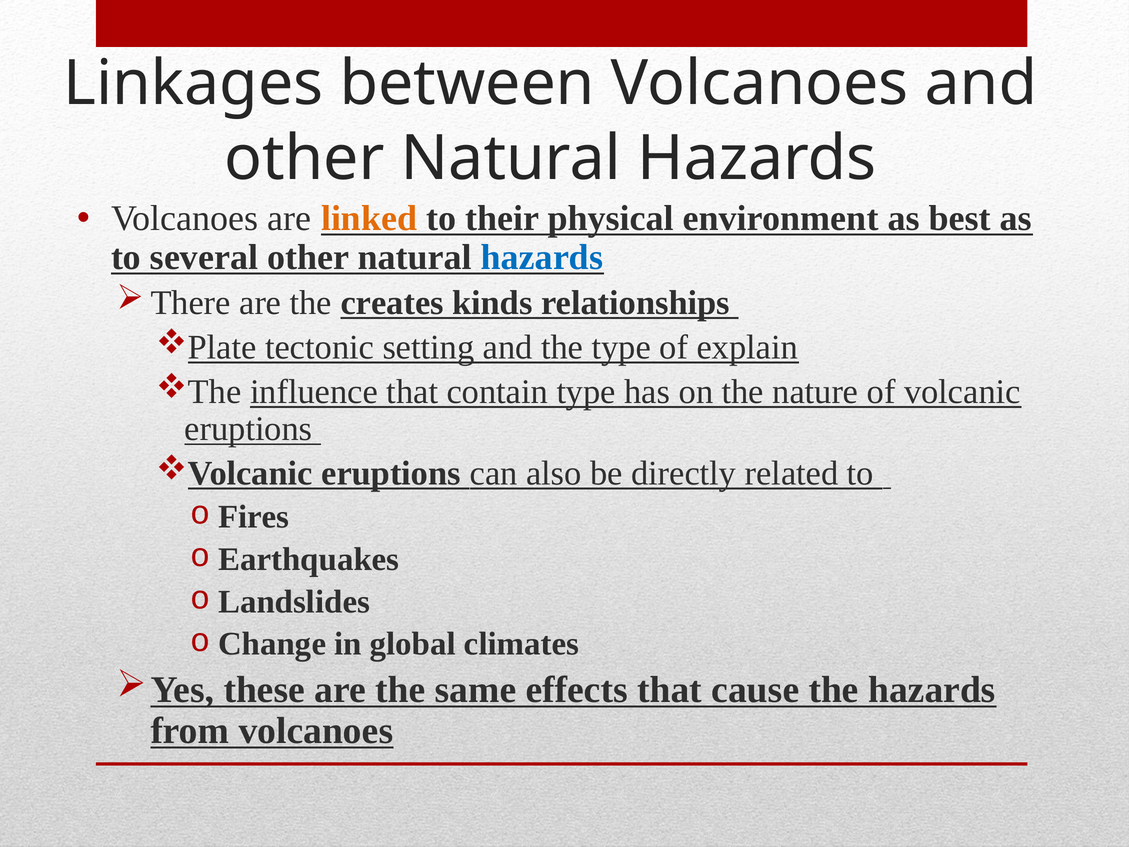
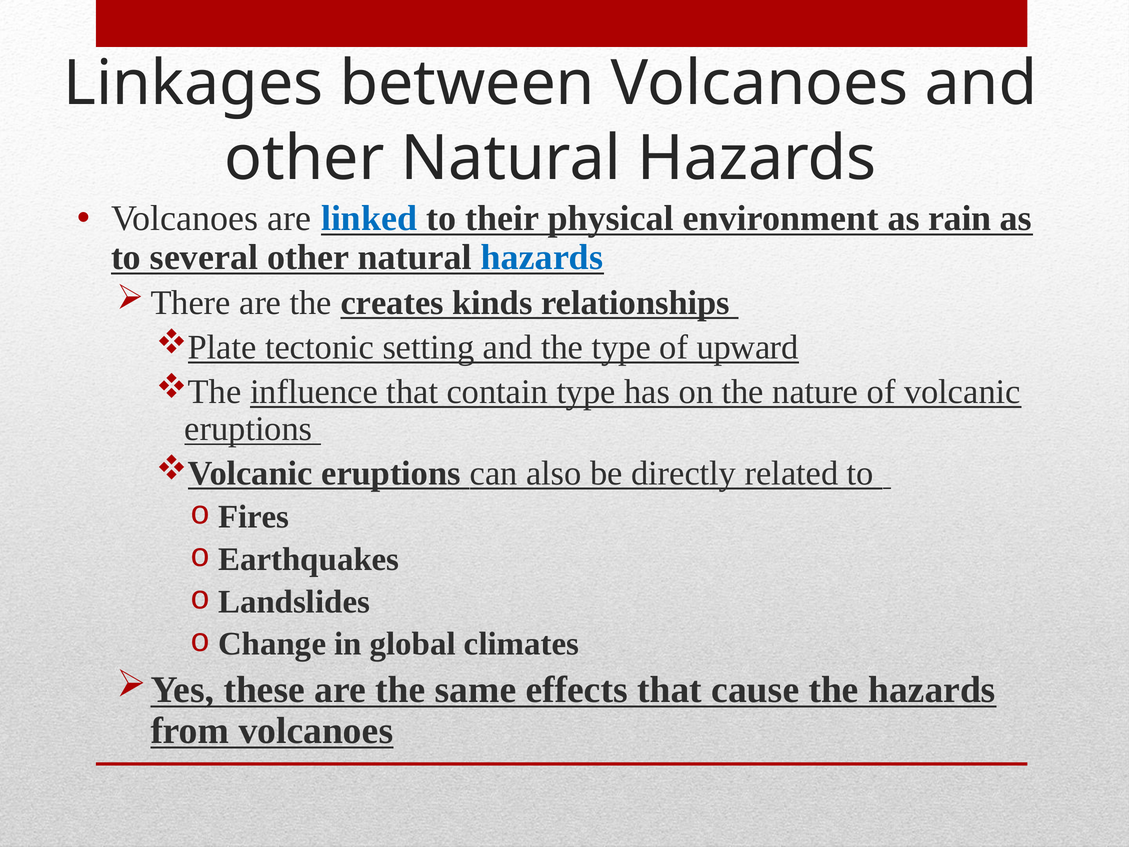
linked colour: orange -> blue
best: best -> rain
explain: explain -> upward
